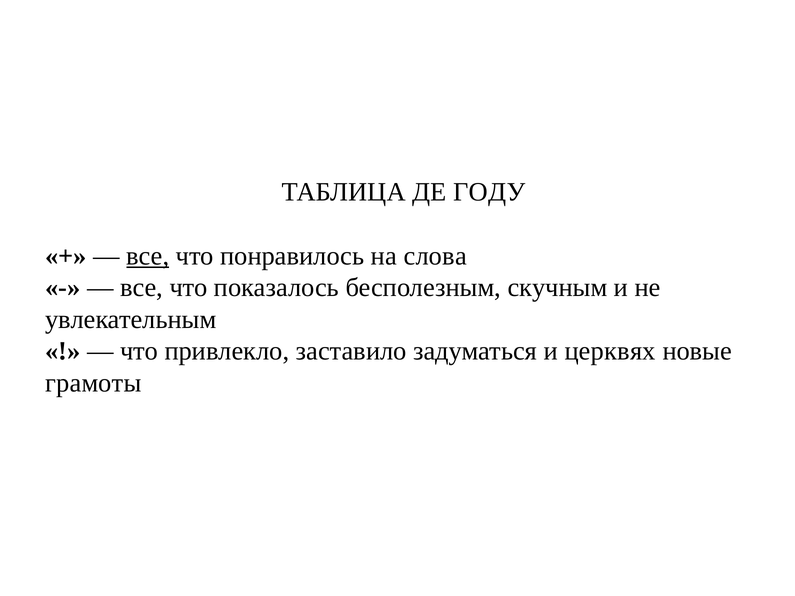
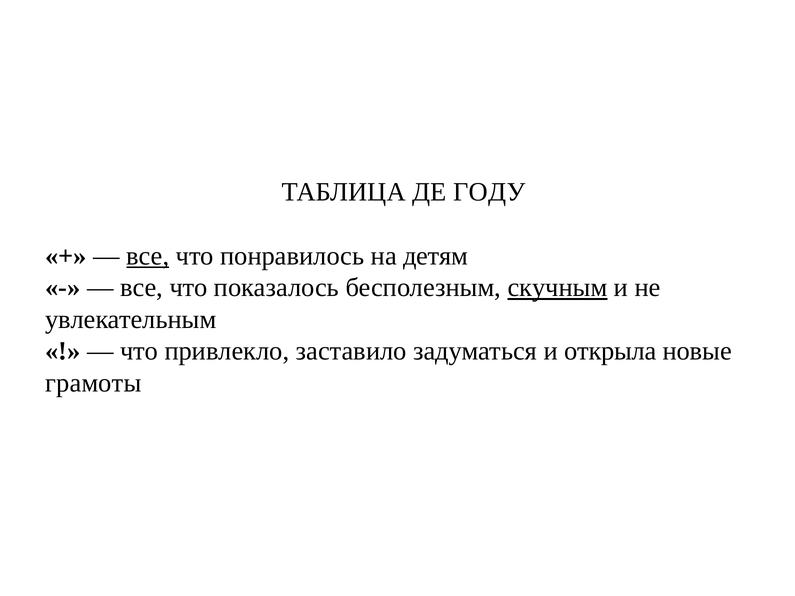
слова: слова -> детям
скучным underline: none -> present
церквях: церквях -> открыла
